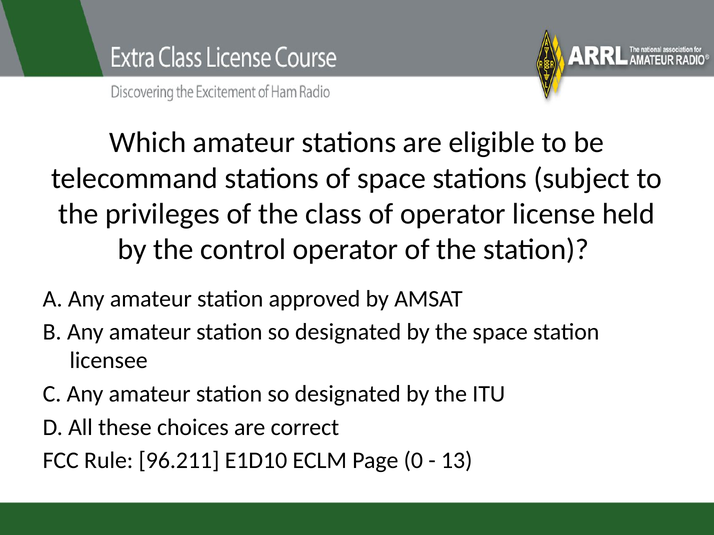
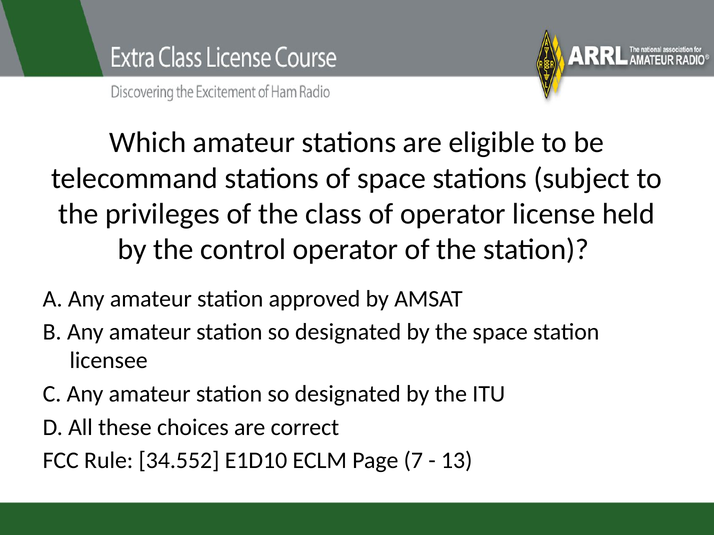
96.211: 96.211 -> 34.552
0: 0 -> 7
